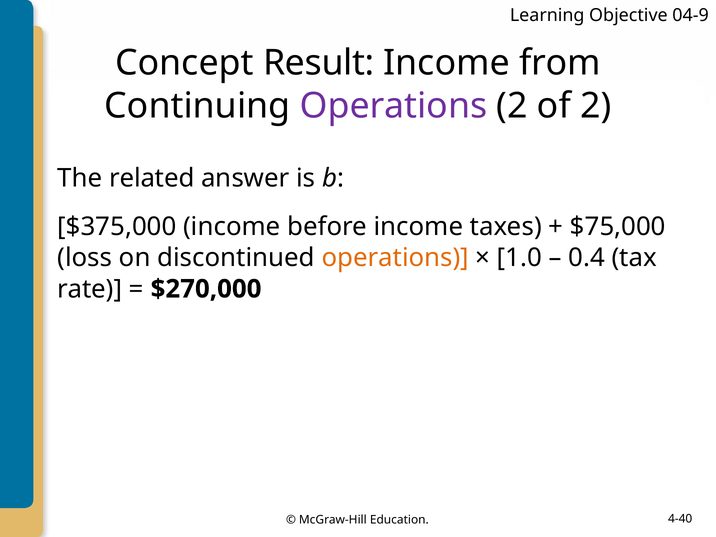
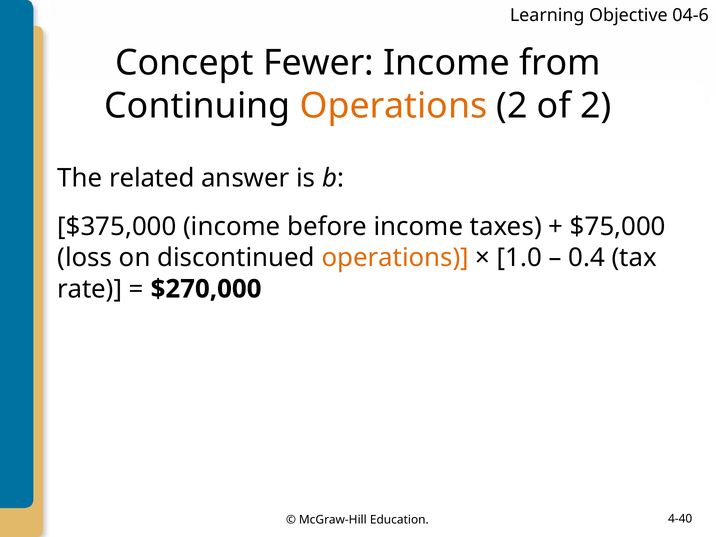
04-9: 04-9 -> 04-6
Result: Result -> Fewer
Operations at (394, 106) colour: purple -> orange
